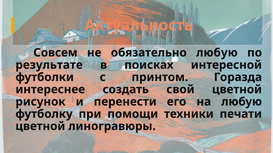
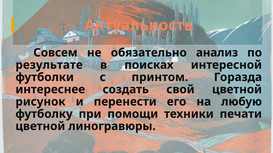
обязательно любую: любую -> анализ
